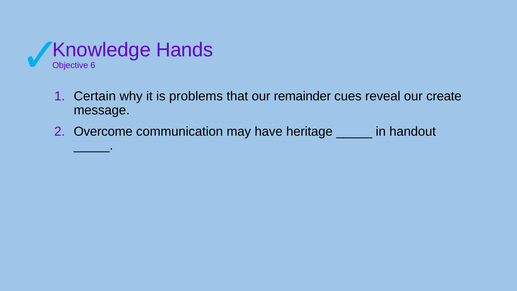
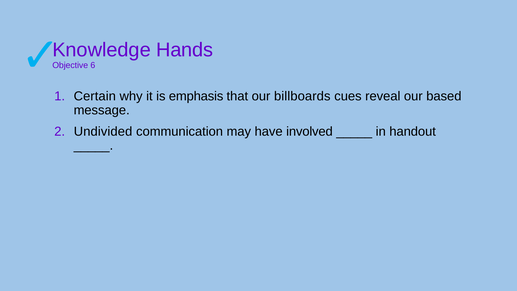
problems: problems -> emphasis
remainder: remainder -> billboards
create: create -> based
Overcome: Overcome -> Undivided
heritage: heritage -> involved
